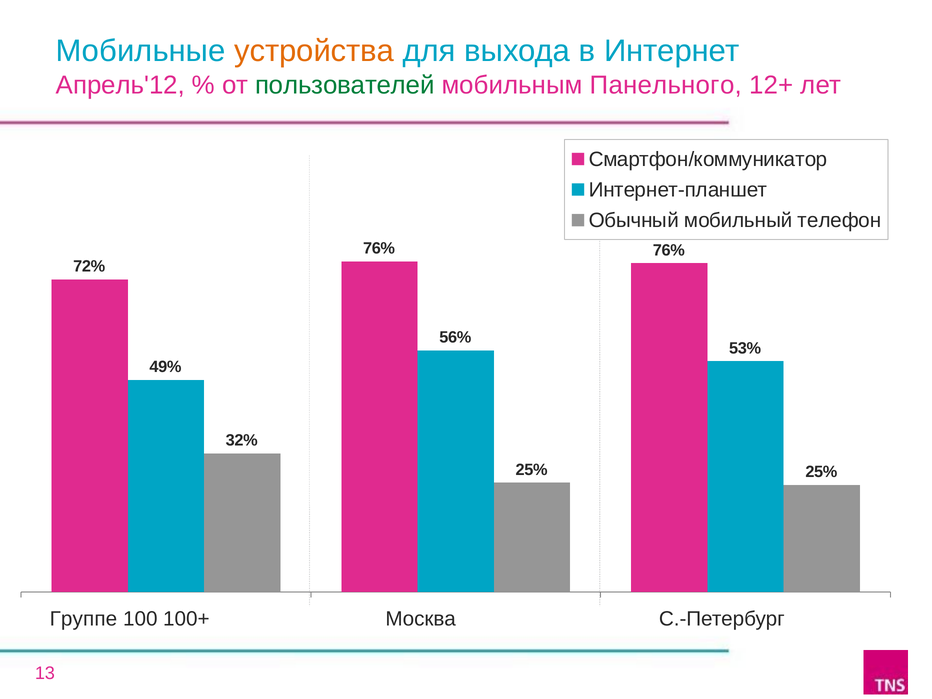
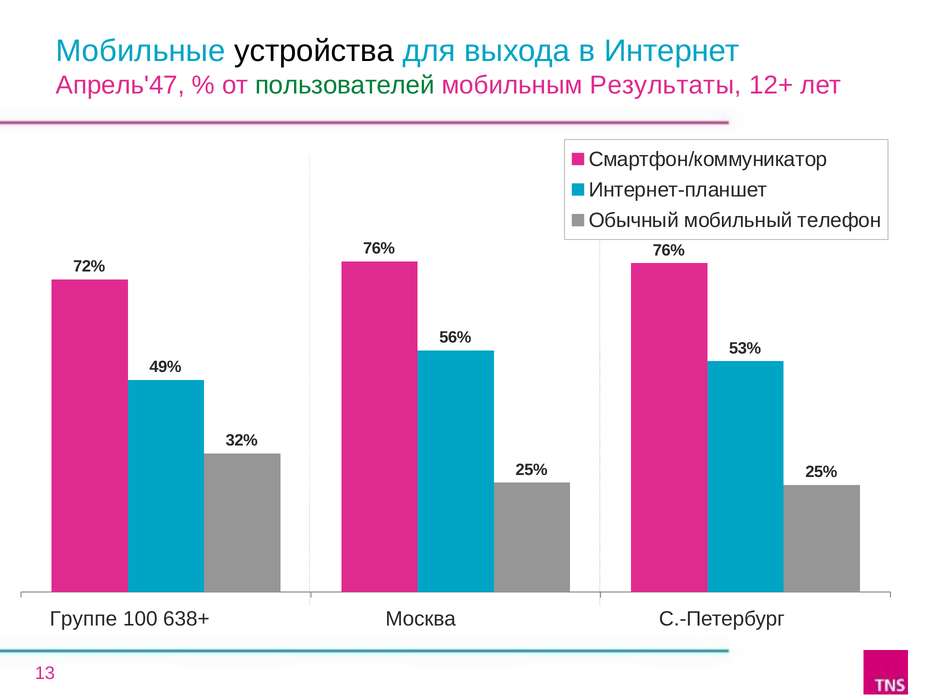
устройства colour: orange -> black
Апрель'12: Апрель'12 -> Апрель'47
Панельного: Панельного -> Результаты
100+: 100+ -> 638+
